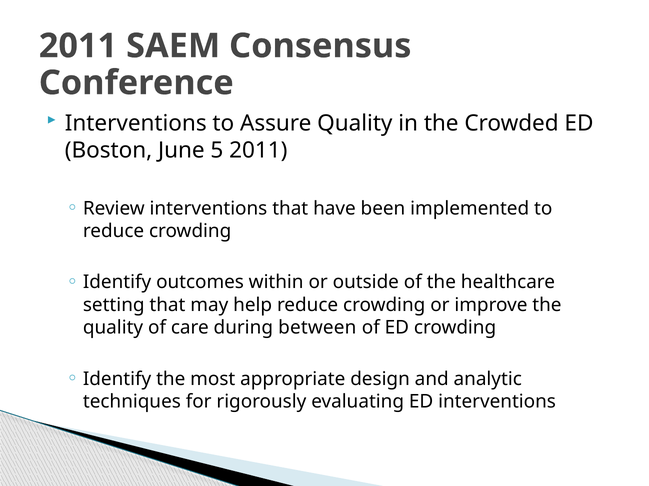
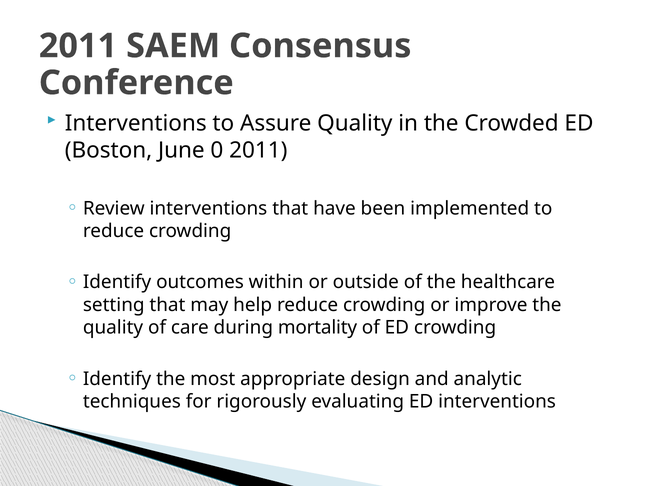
5: 5 -> 0
between: between -> mortality
